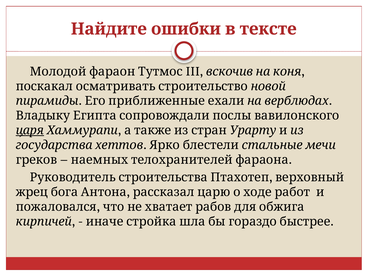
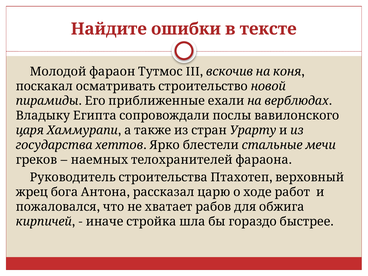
царя underline: present -> none
